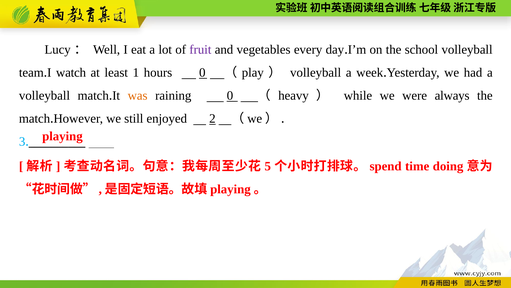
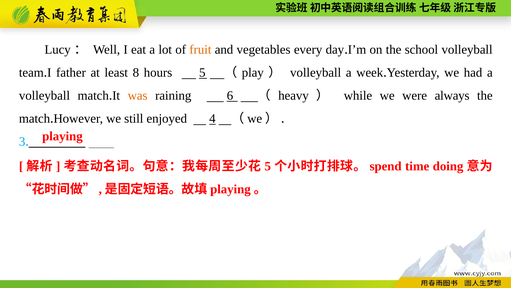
fruit colour: purple -> orange
watch: watch -> father
1: 1 -> 8
hours 0: 0 -> 5
raining 0: 0 -> 6
2: 2 -> 4
